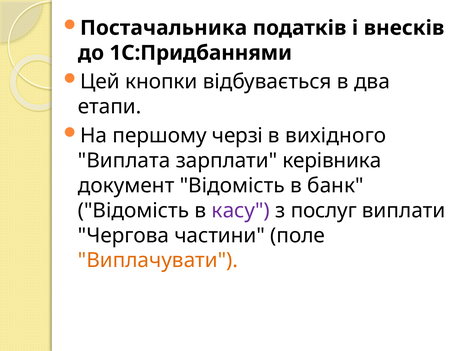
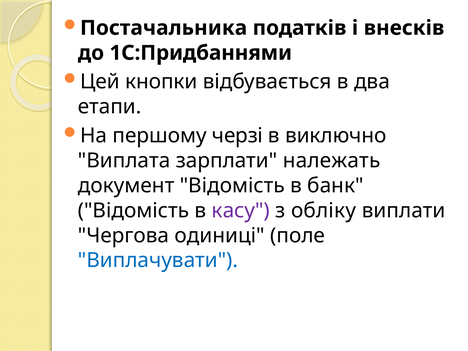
вихідного: вихідного -> виключно
керівника: керівника -> належать
послуг: послуг -> обліку
частини: частини -> одиниці
Виплачувати colour: orange -> blue
